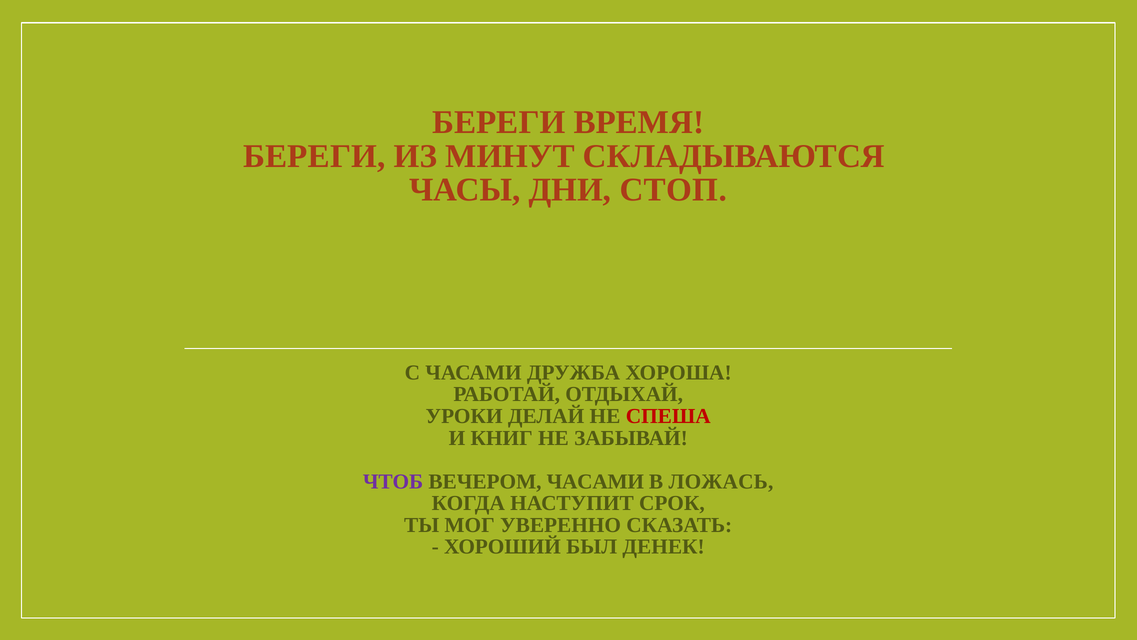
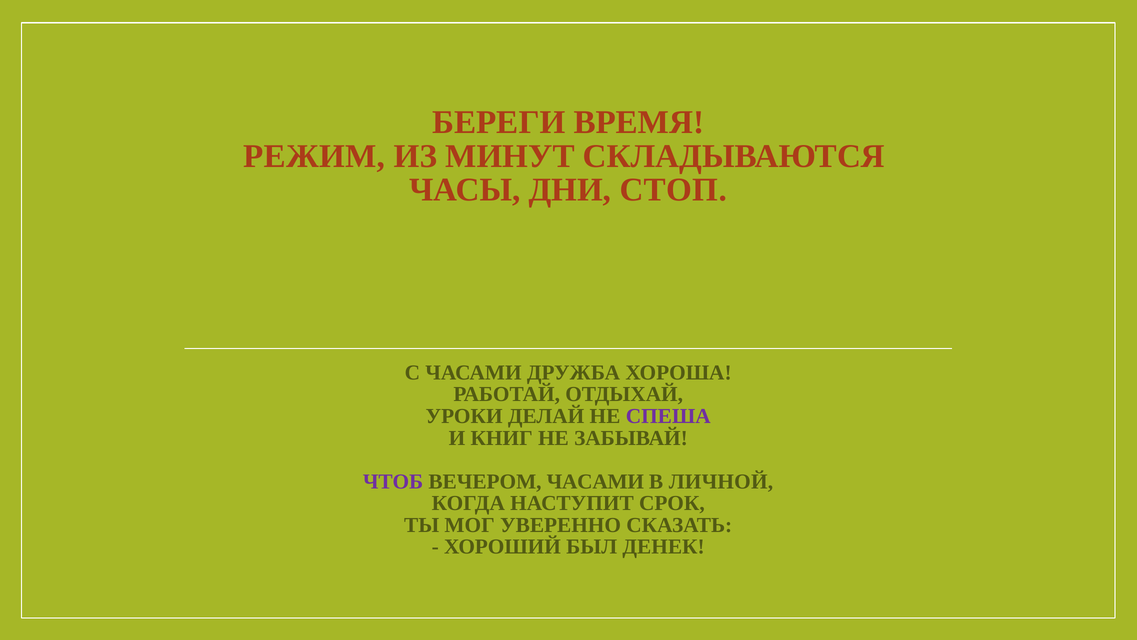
БЕРЕГИ at (314, 156): БЕРЕГИ -> РЕЖИМ
СПЕША colour: red -> purple
ЛОЖАСЬ: ЛОЖАСЬ -> ЛИЧНОЙ
